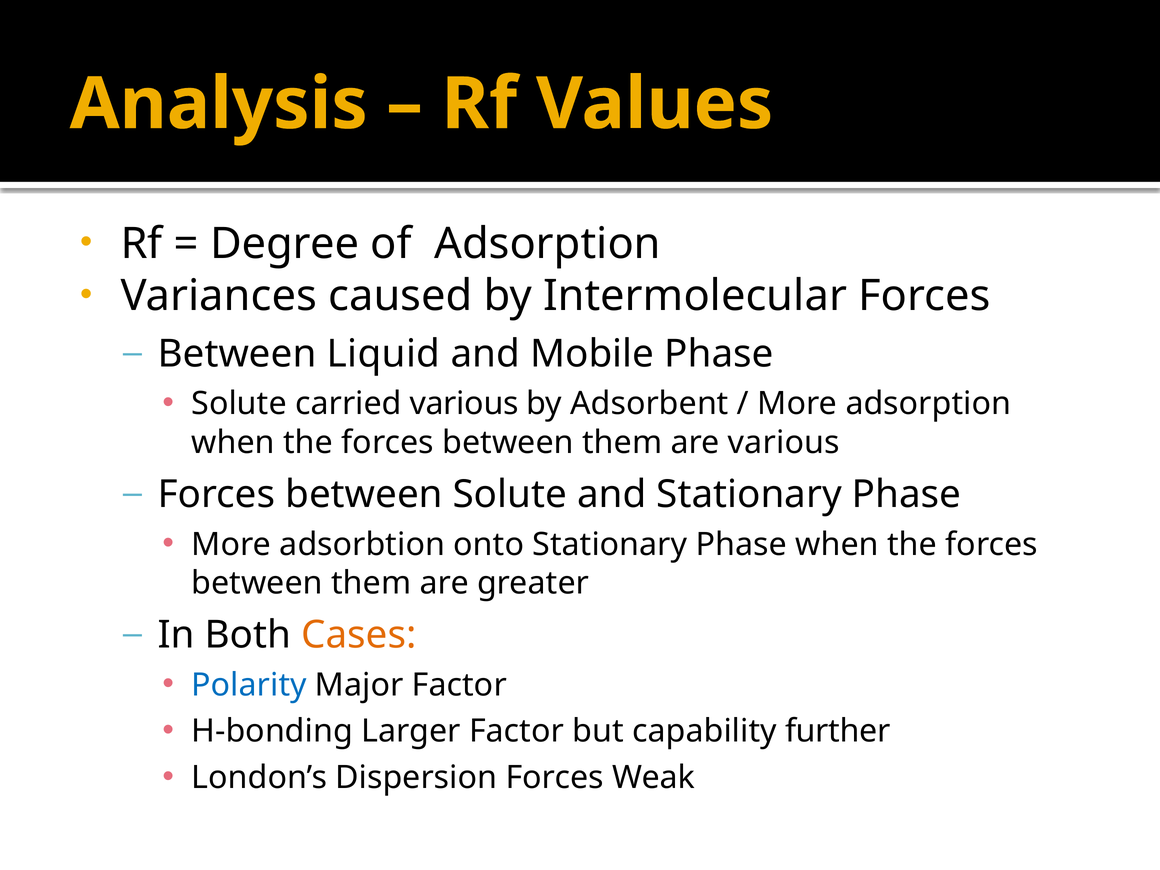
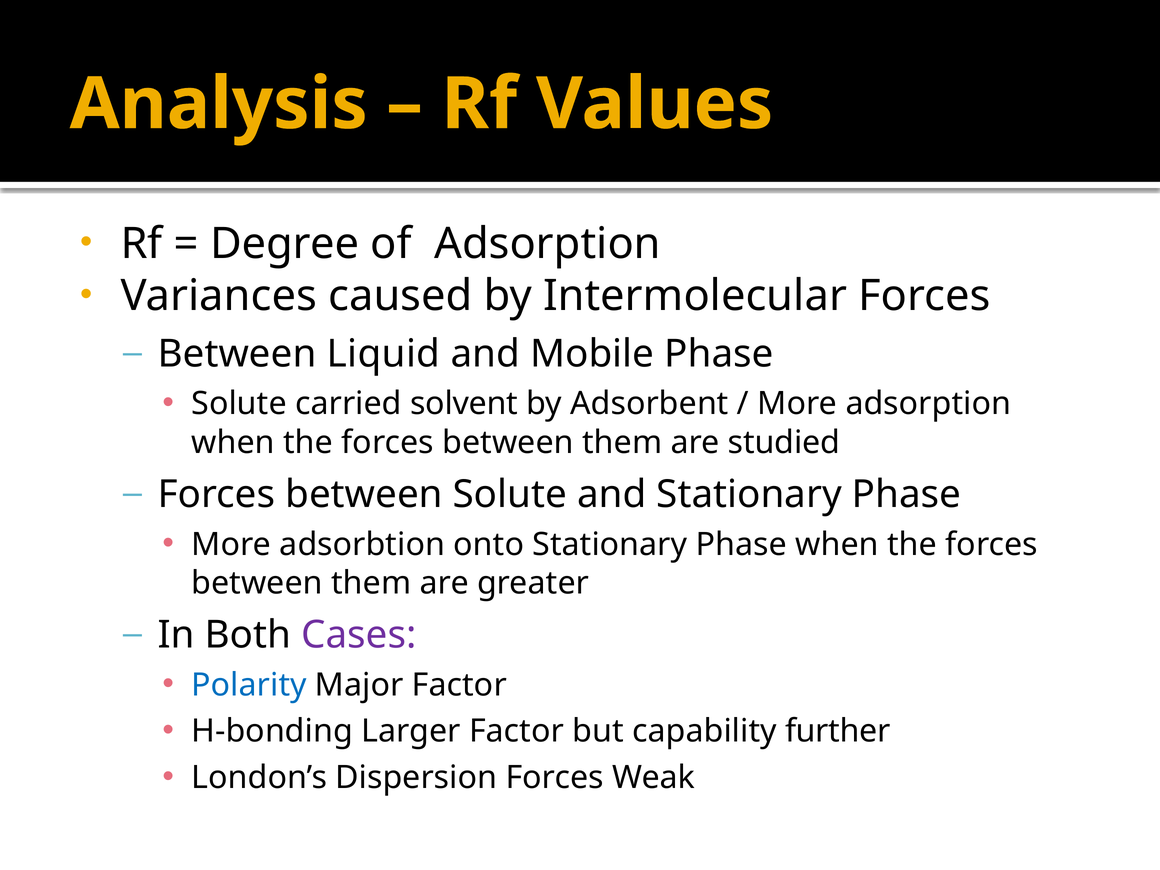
carried various: various -> solvent
are various: various -> studied
Cases colour: orange -> purple
